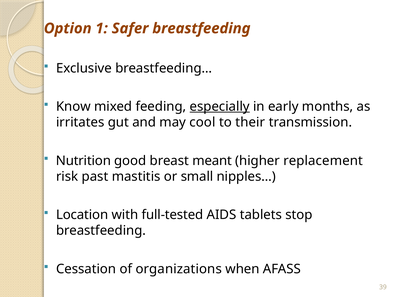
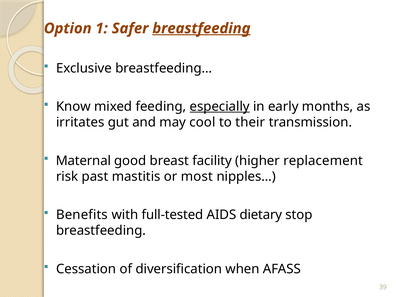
breastfeeding at (201, 28) underline: none -> present
Nutrition: Nutrition -> Maternal
meant: meant -> facility
small: small -> most
Location: Location -> Benefits
tablets: tablets -> dietary
organizations: organizations -> diversification
